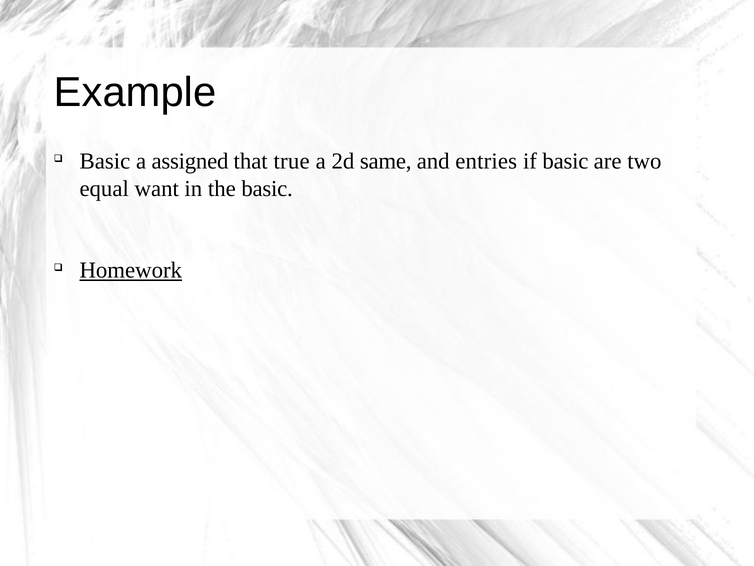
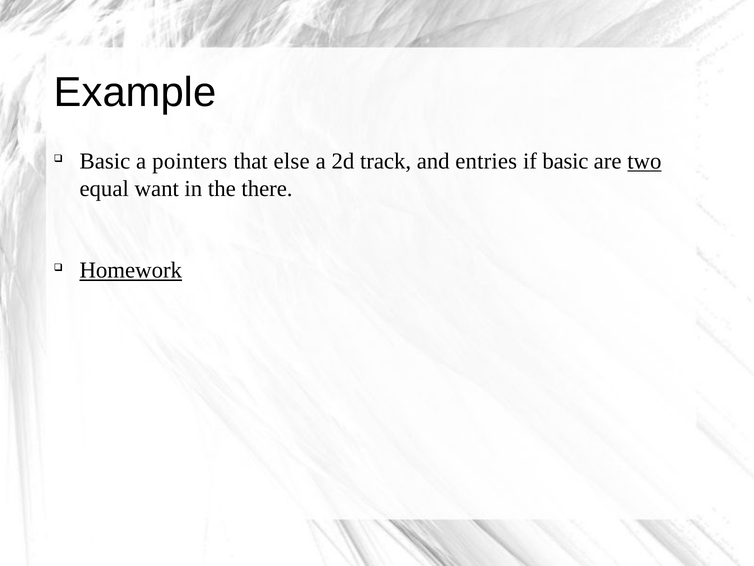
assigned: assigned -> pointers
true: true -> else
same: same -> track
two underline: none -> present
the basic: basic -> there
